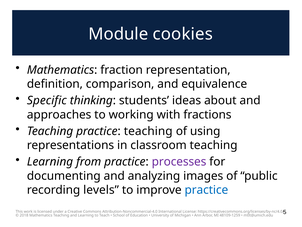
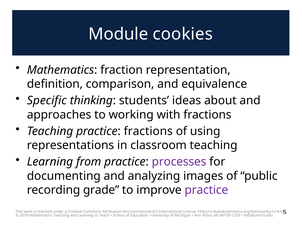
practice teaching: teaching -> fractions
levels: levels -> grade
practice at (206, 190) colour: blue -> purple
